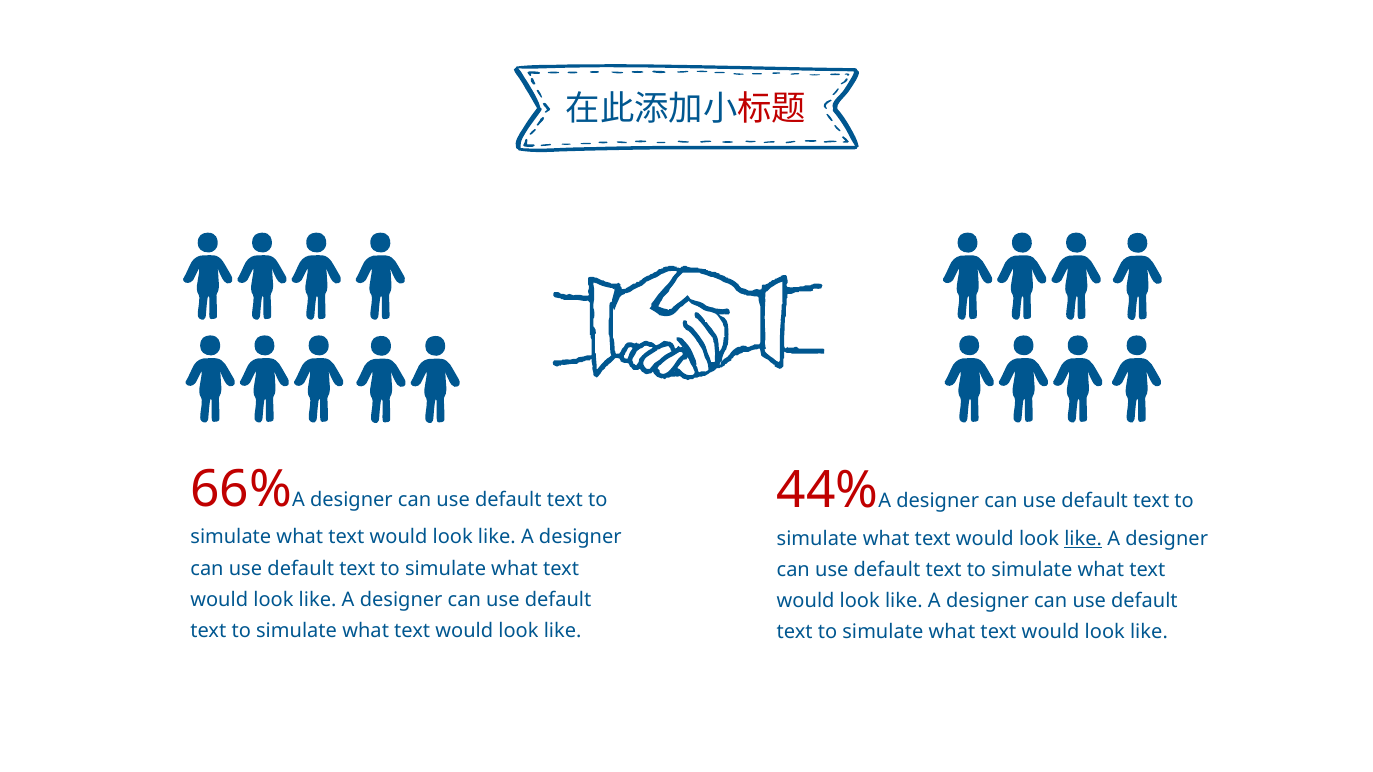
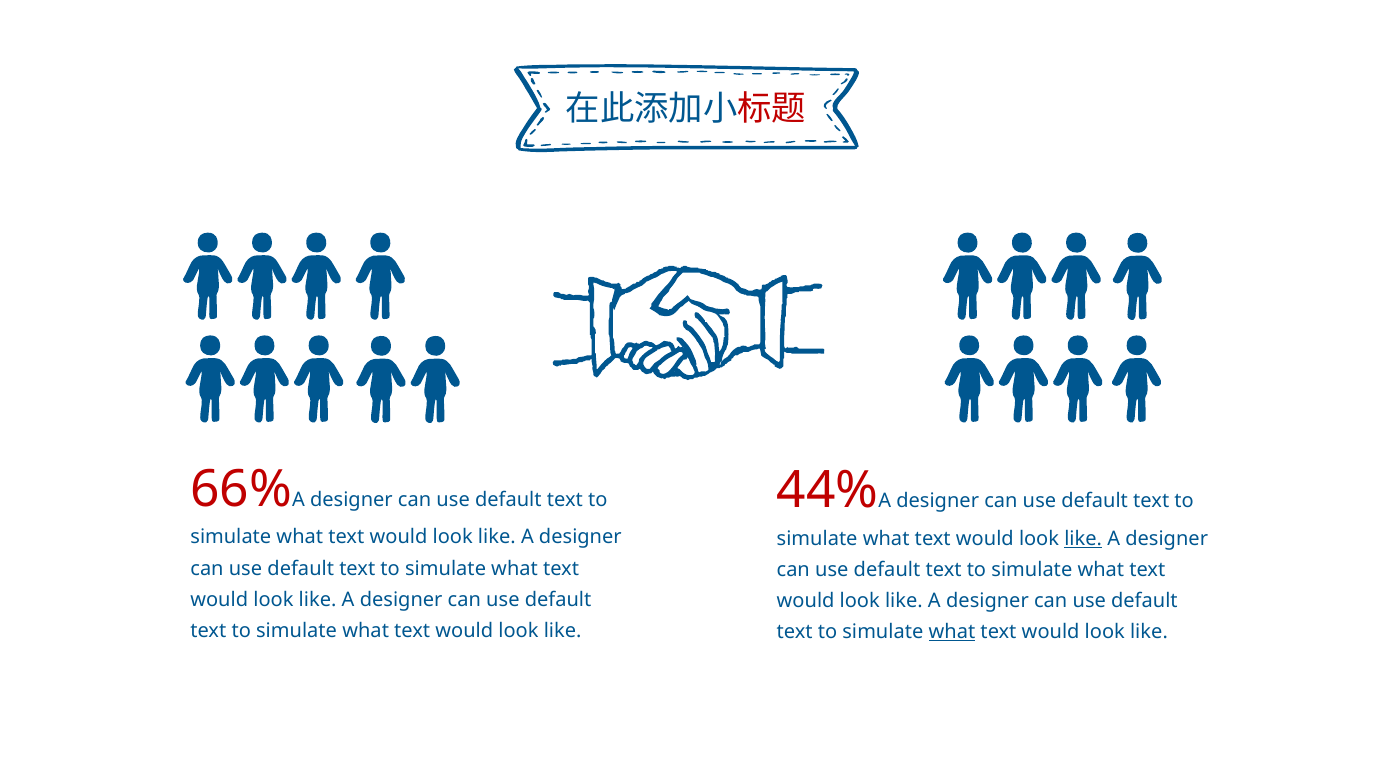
what at (952, 632) underline: none -> present
